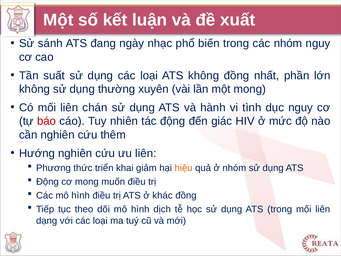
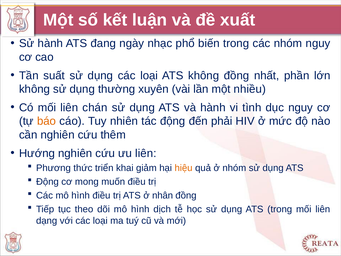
Sử sánh: sánh -> hành
một mong: mong -> nhiều
báo colour: red -> orange
giác: giác -> phải
khác: khác -> nhân
